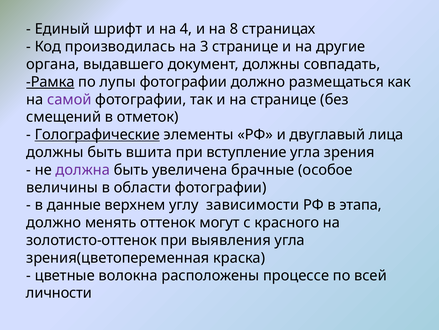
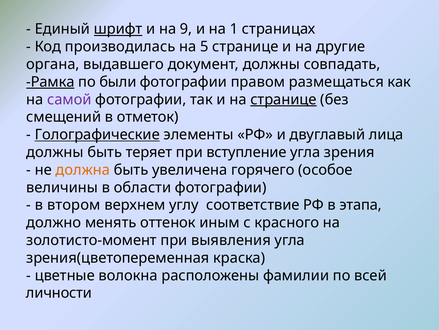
шрифт underline: none -> present
4: 4 -> 9
8: 8 -> 1
3: 3 -> 5
лупы: лупы -> были
фотографии должно: должно -> правом
странице at (283, 99) underline: none -> present
вшита: вшита -> теряет
должна colour: purple -> orange
брачные: брачные -> горячего
данные: данные -> втором
зависимости: зависимости -> соответствие
могут: могут -> иным
золотисто-оттенок: золотисто-оттенок -> золотисто-момент
процессе: процессе -> фамилии
